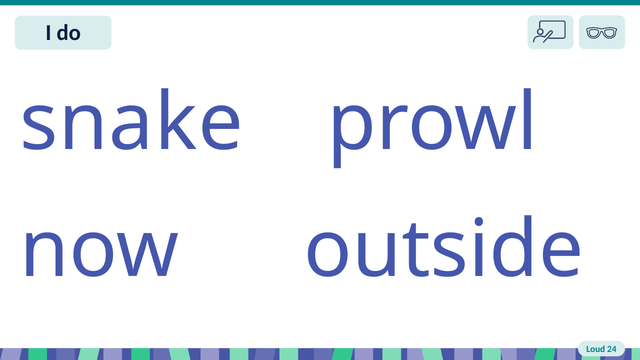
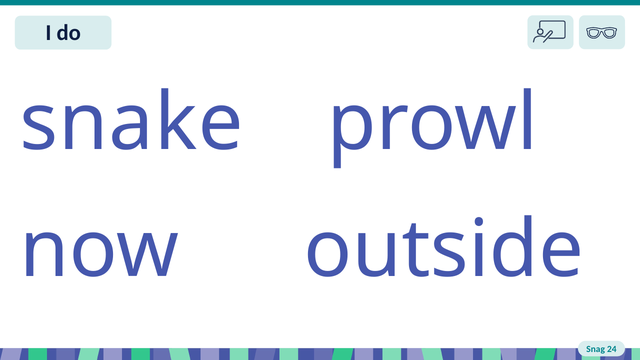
Loud: Loud -> Snag
